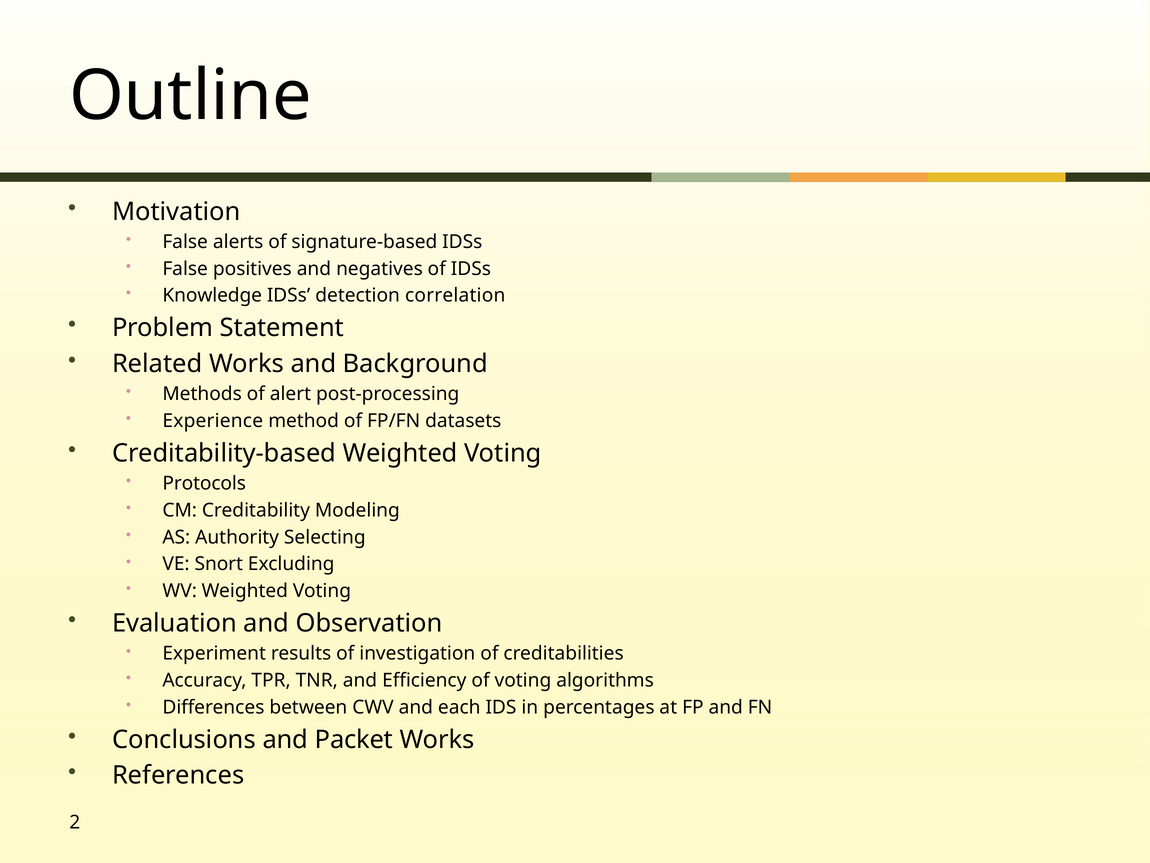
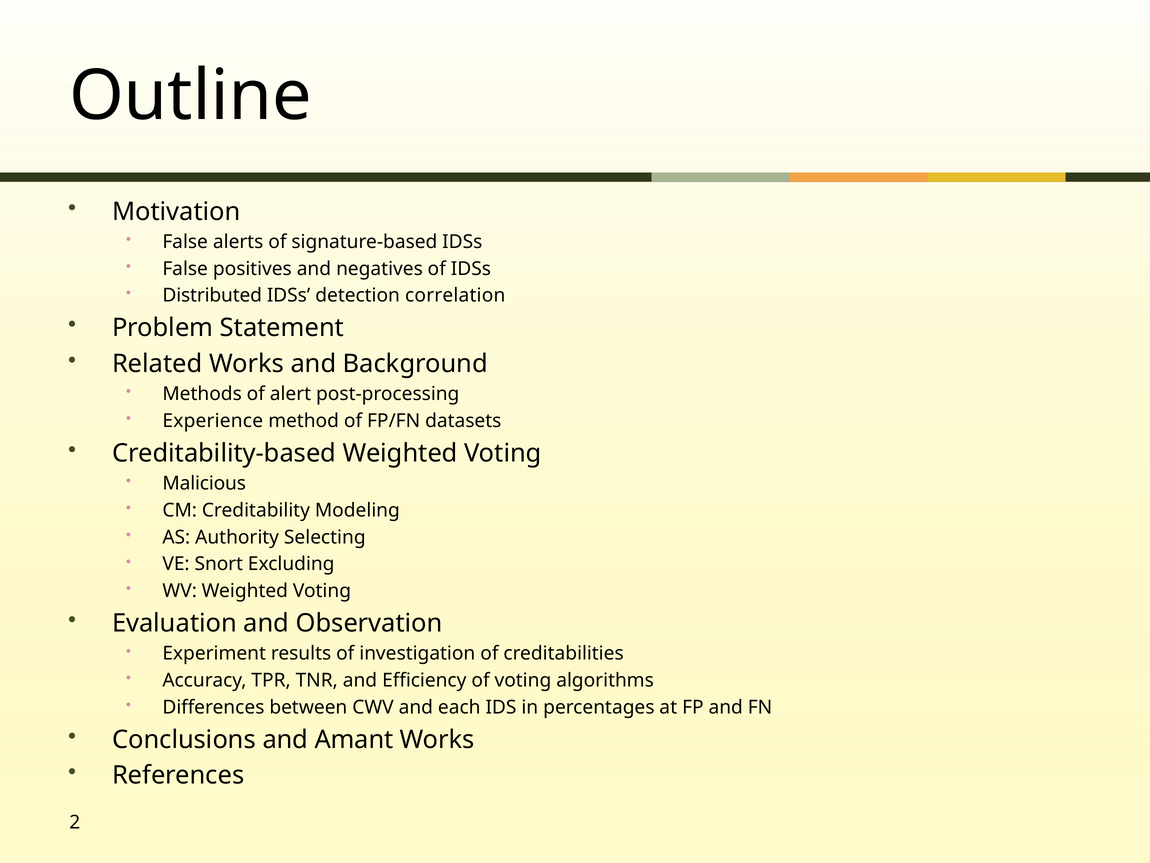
Knowledge: Knowledge -> Distributed
Protocols: Protocols -> Malicious
Packet: Packet -> Amant
